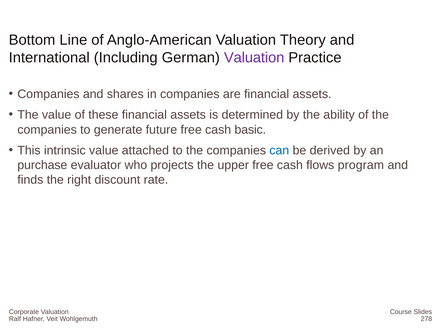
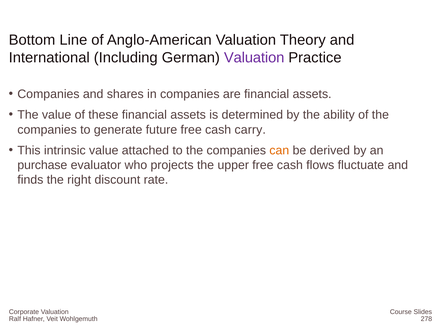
basic: basic -> carry
can colour: blue -> orange
program: program -> fluctuate
